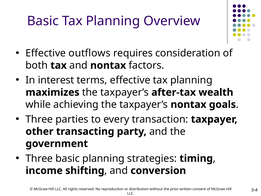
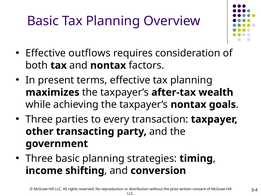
interest: interest -> present
